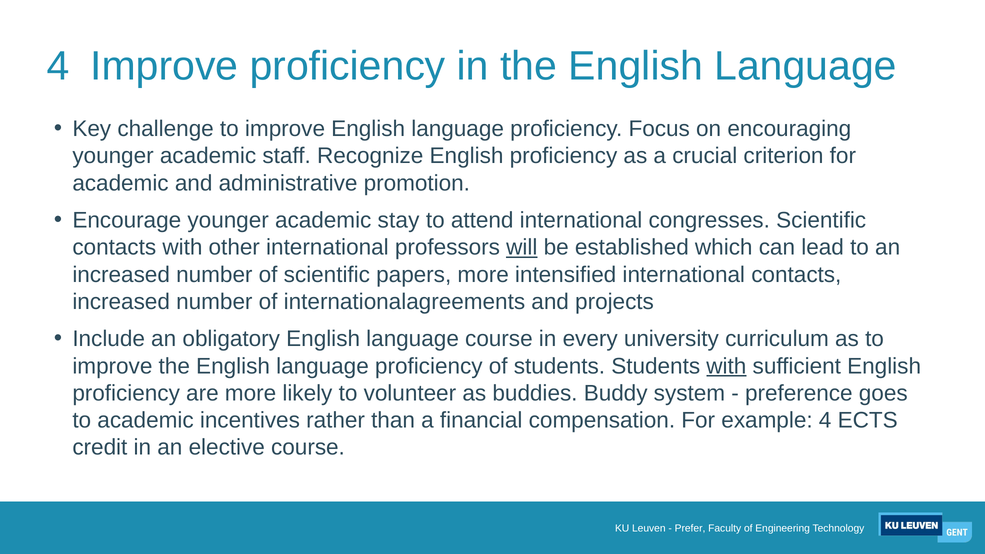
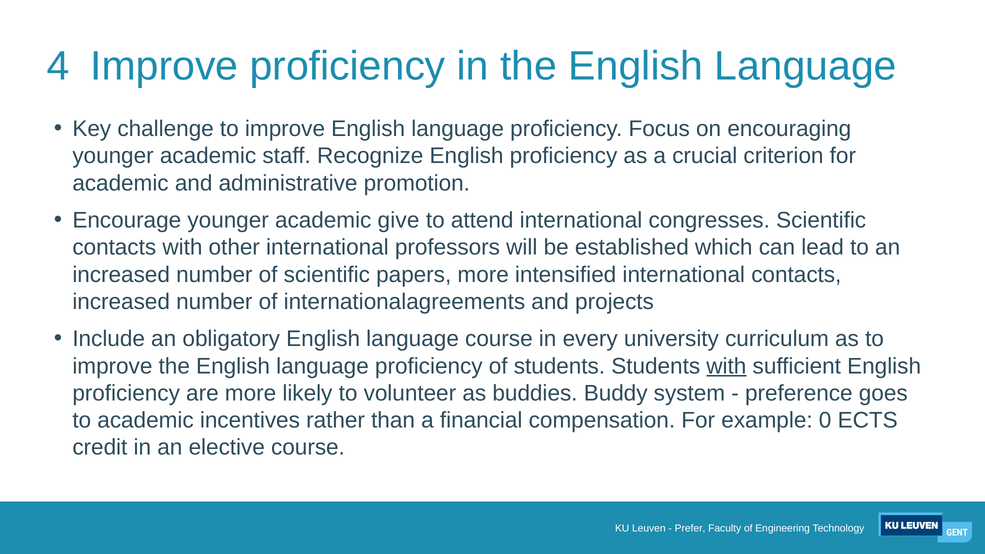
stay: stay -> give
will underline: present -> none
example 4: 4 -> 0
